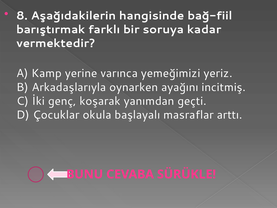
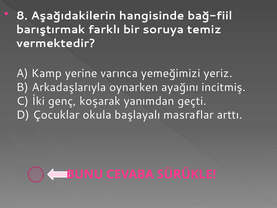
kadar: kadar -> temiz
